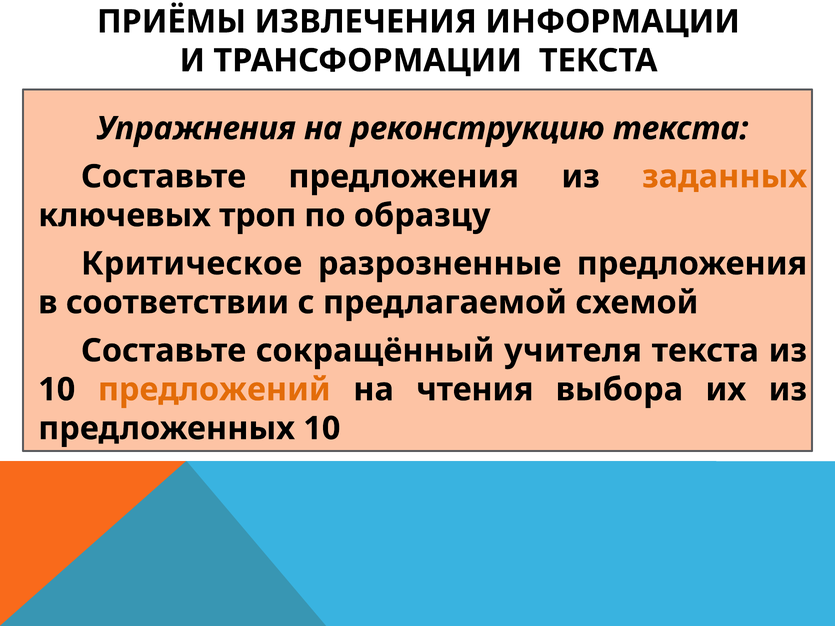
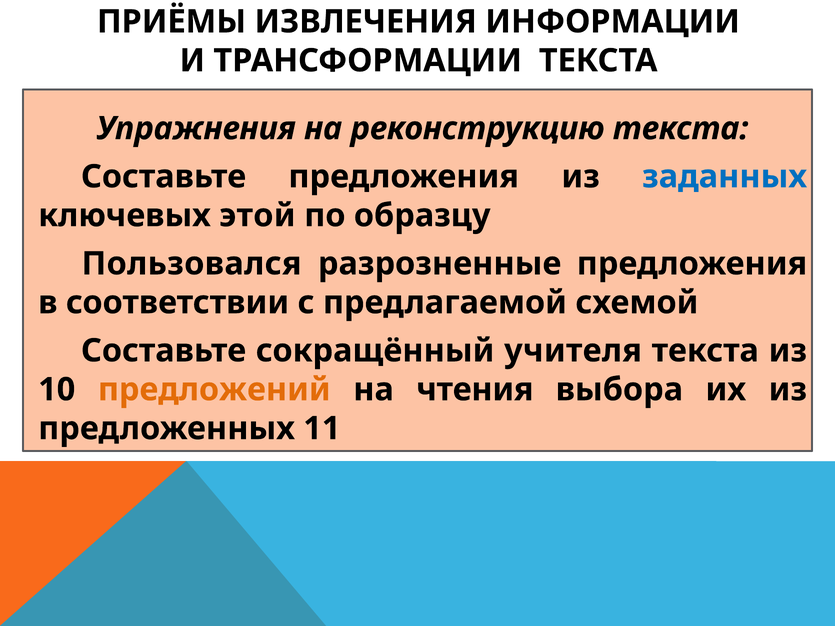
заданных colour: orange -> blue
троп: троп -> этой
Критическое: Критическое -> Пользовался
предложенных 10: 10 -> 11
